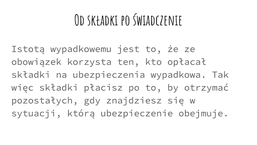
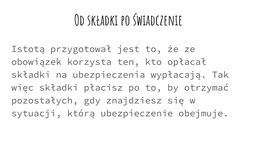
wypadkowemu: wypadkowemu -> przygotował
wypadkowa: wypadkowa -> wypłacają
